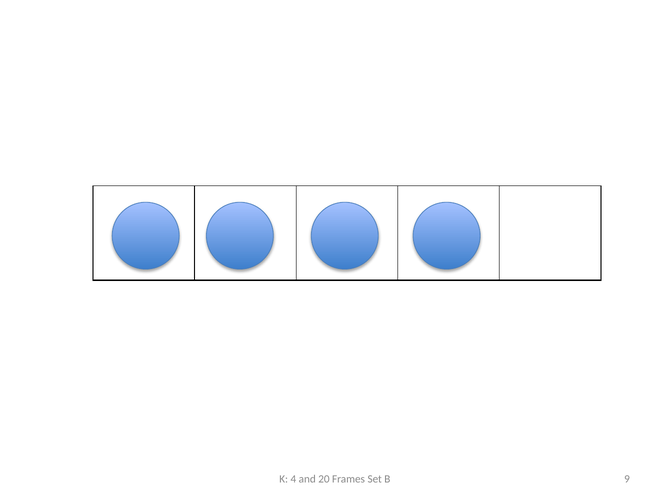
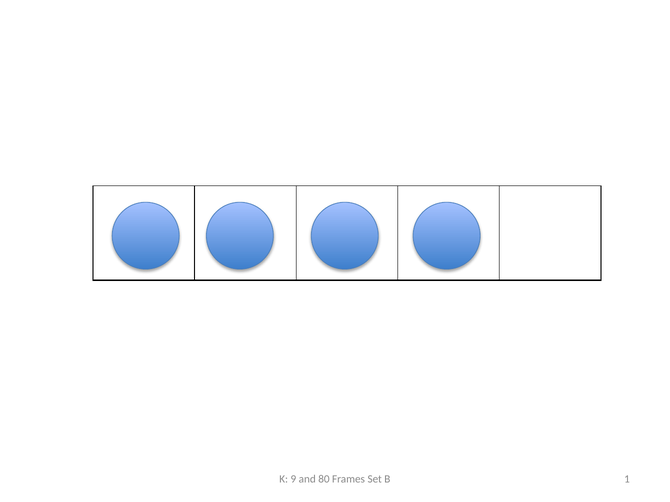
4: 4 -> 9
20: 20 -> 80
9: 9 -> 1
